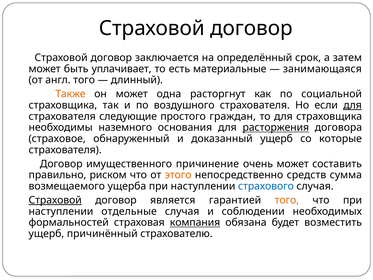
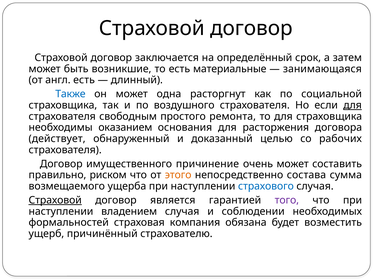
уплачивает: уплачивает -> возникшие
англ того: того -> есть
Также colour: orange -> blue
следующие: следующие -> свободным
граждан: граждан -> ремонта
наземного: наземного -> оказанием
расторжения underline: present -> none
страховое: страховое -> действует
доказанный ущерб: ущерб -> целью
которые: которые -> рабочих
средств: средств -> состава
того at (287, 200) colour: orange -> purple
отдельные: отдельные -> владением
компания underline: present -> none
